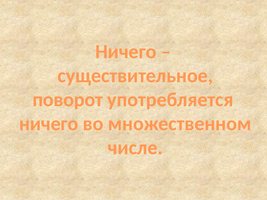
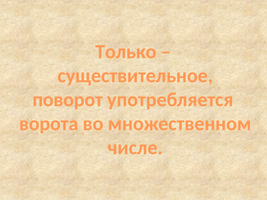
Ничего at (126, 52): Ничего -> Только
ничего at (49, 124): ничего -> ворота
